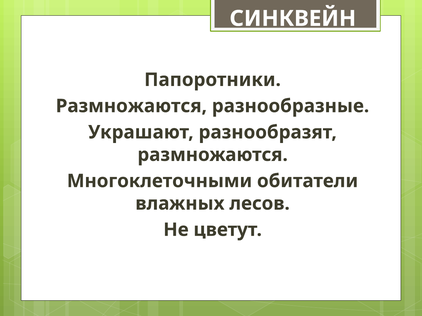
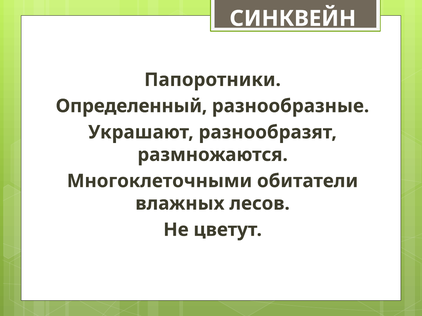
Размножаются at (131, 106): Размножаются -> Определенный
